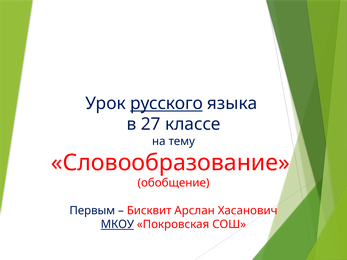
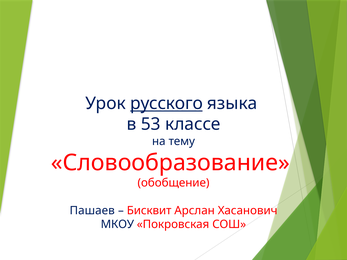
27: 27 -> 53
Первым: Первым -> Пашаев
МКОУ underline: present -> none
